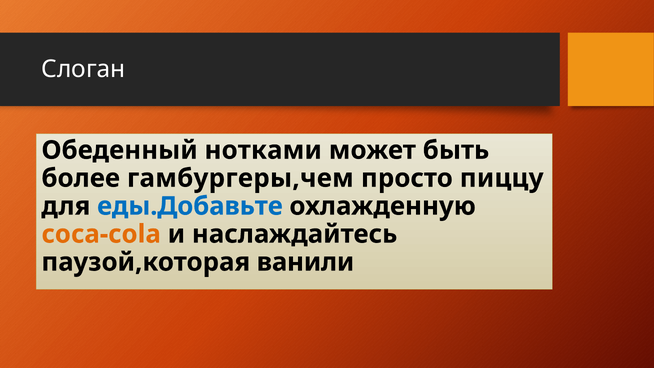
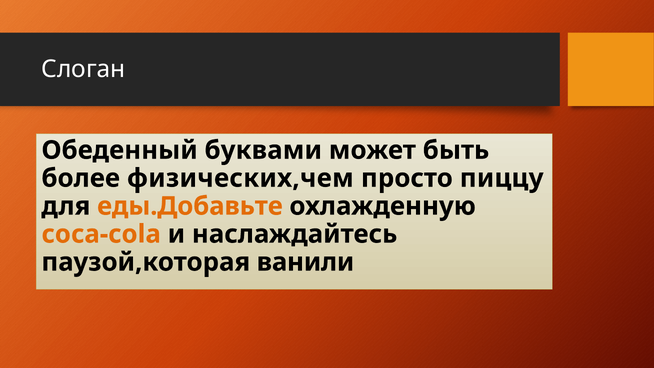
нотками: нотками -> буквами
гамбургеры,чем: гамбургеры,чем -> физических,чем
еды.Добавьте colour: blue -> orange
